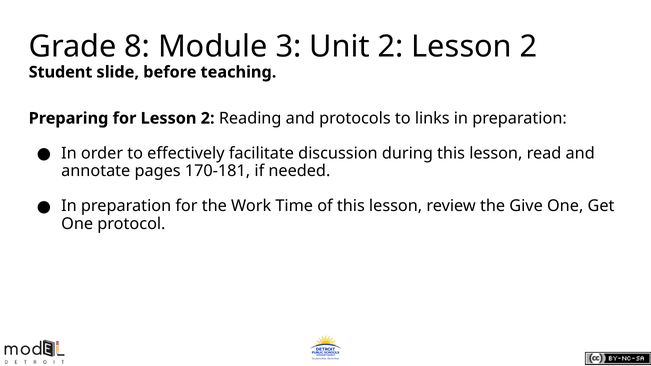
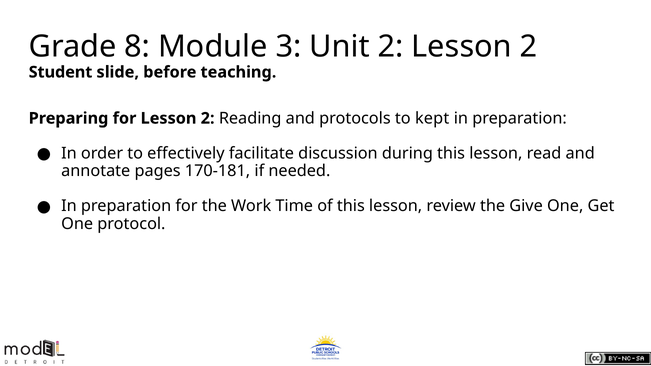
links: links -> kept
